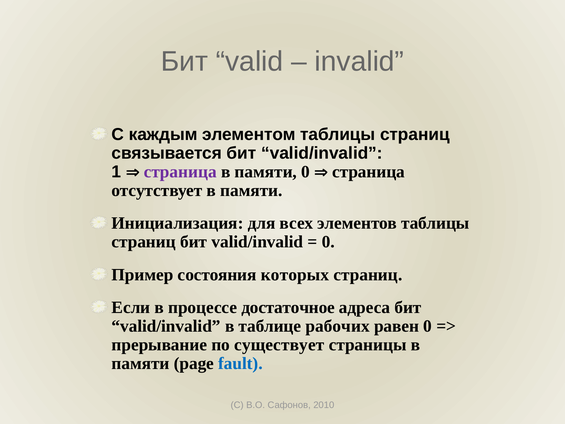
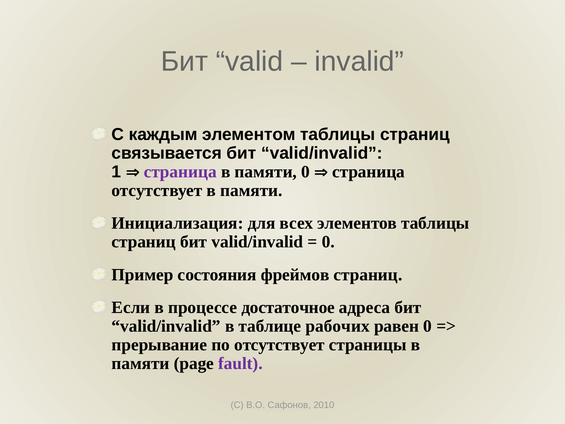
которых: которых -> фреймов
по существует: существует -> отсутствует
fault colour: blue -> purple
